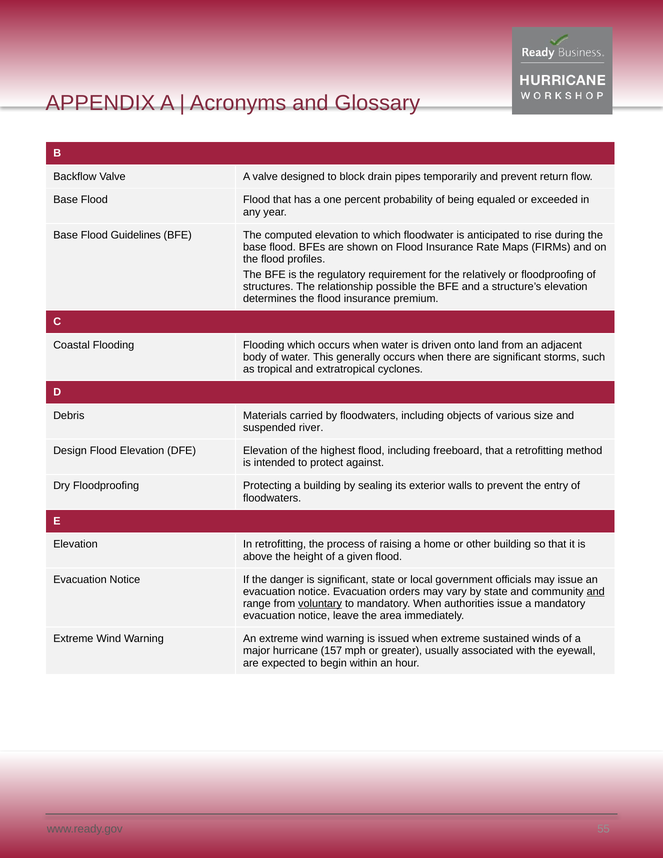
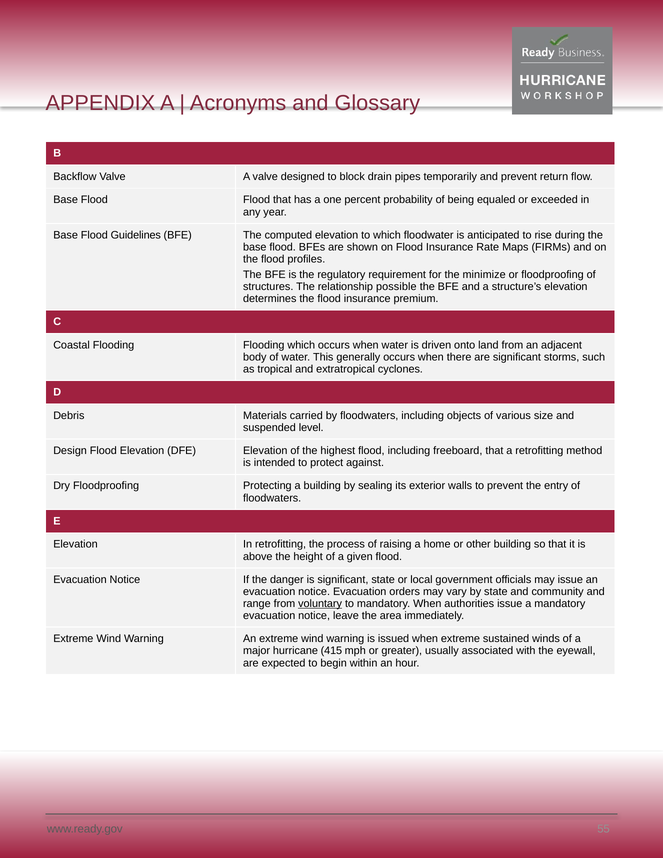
relatively: relatively -> minimize
river: river -> level
and at (596, 592) underline: present -> none
157: 157 -> 415
